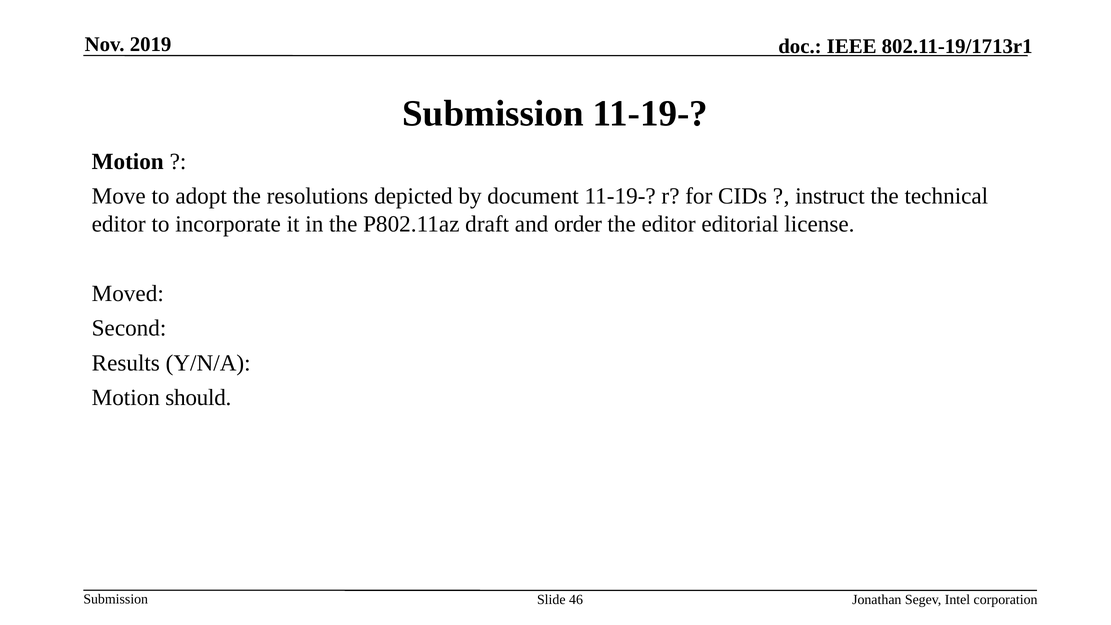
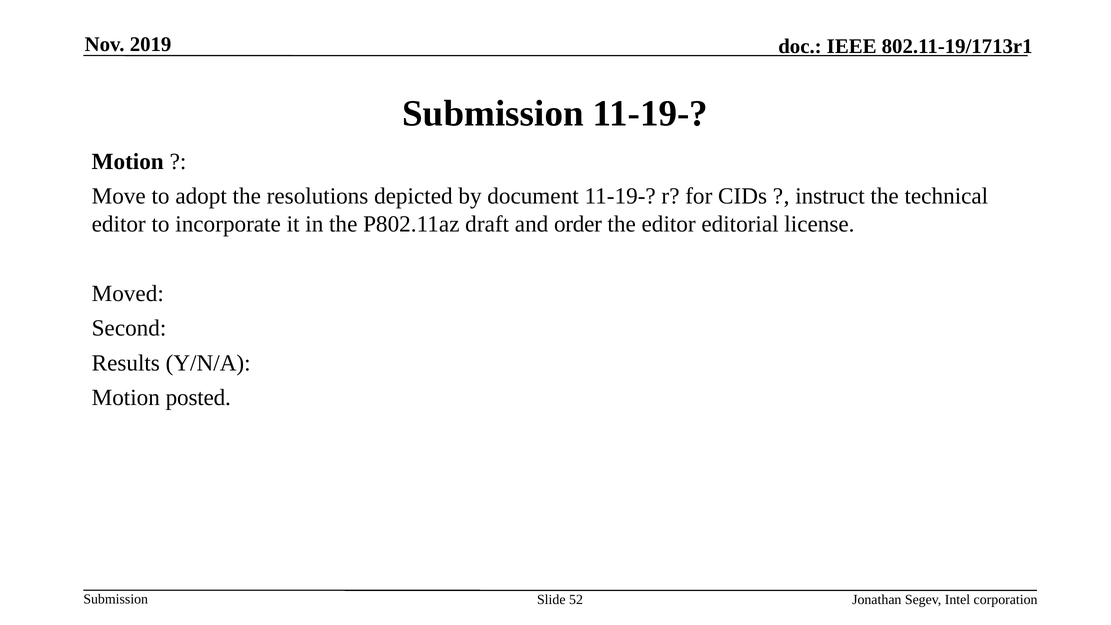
should: should -> posted
46: 46 -> 52
